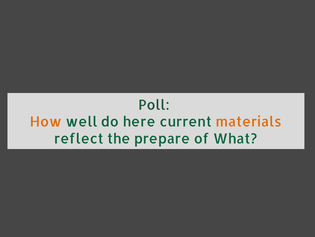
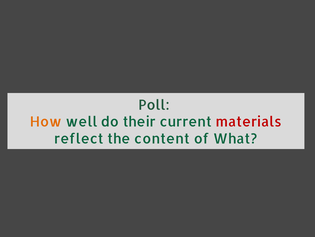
here: here -> their
materials colour: orange -> red
prepare: prepare -> content
